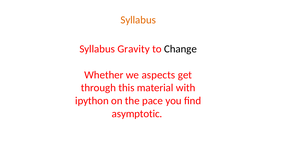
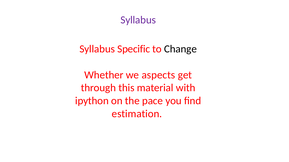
Syllabus at (138, 20) colour: orange -> purple
Gravity: Gravity -> Specific
asymptotic: asymptotic -> estimation
